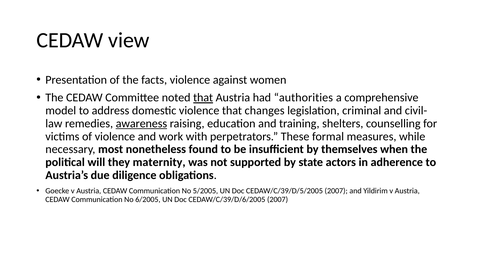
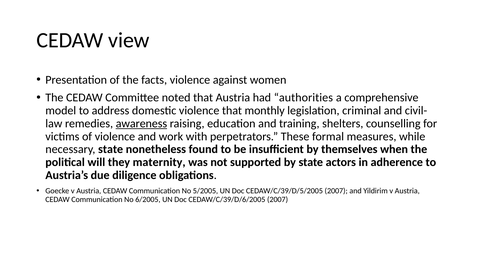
that at (203, 98) underline: present -> none
changes: changes -> monthly
necessary most: most -> state
